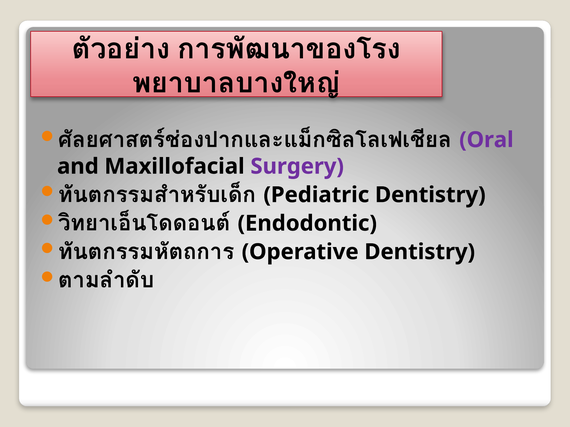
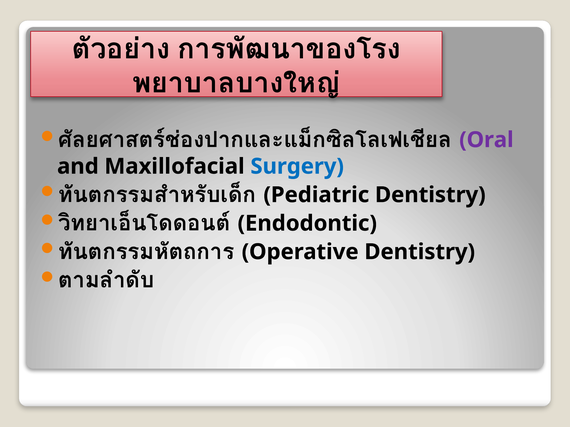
Surgery colour: purple -> blue
